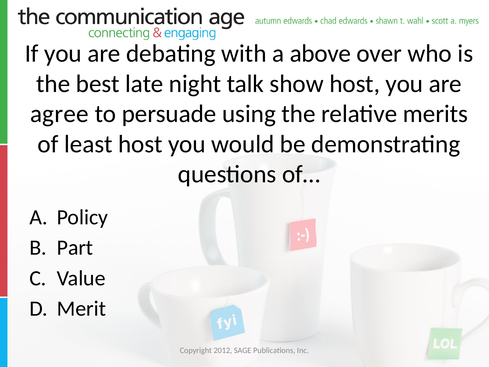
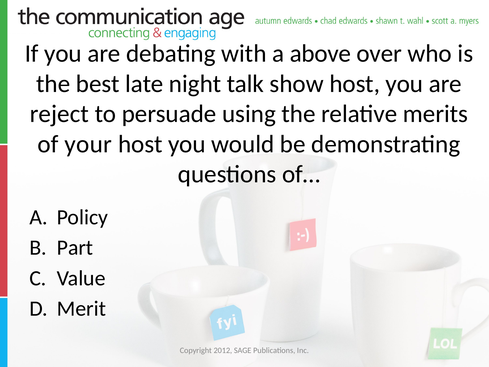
agree: agree -> reject
least: least -> your
